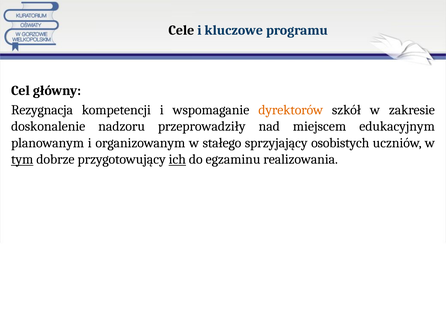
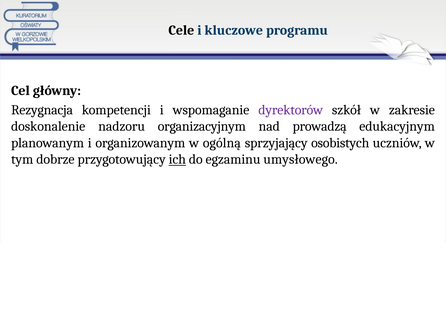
dyrektorów colour: orange -> purple
przeprowadziły: przeprowadziły -> organizacyjnym
miejscem: miejscem -> prowadzą
stałego: stałego -> ogólną
tym underline: present -> none
realizowania: realizowania -> umysłowego
